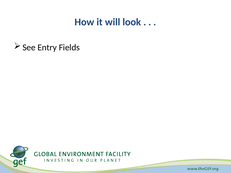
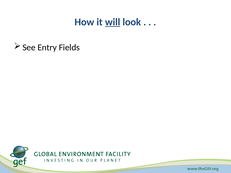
will underline: none -> present
